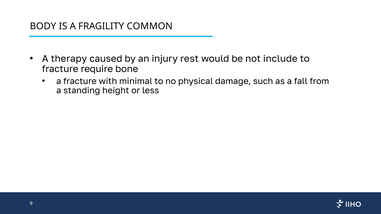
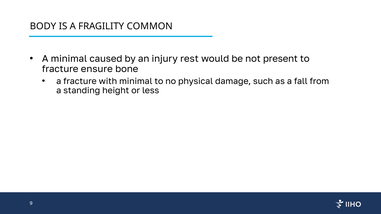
A therapy: therapy -> minimal
include: include -> present
require: require -> ensure
